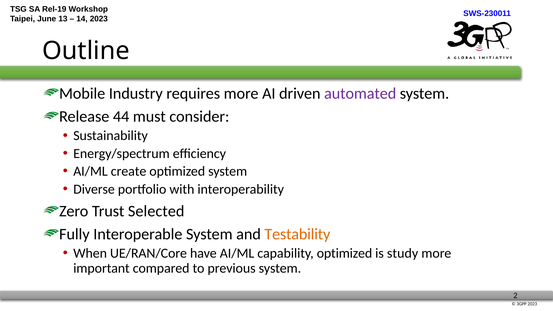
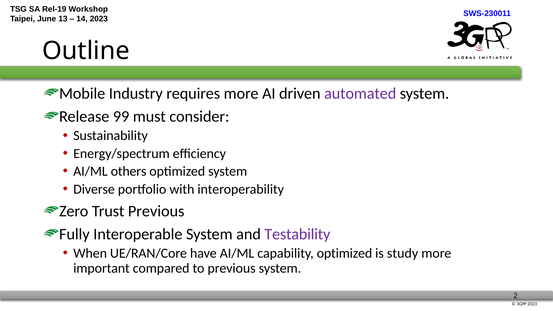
44: 44 -> 99
create: create -> others
Trust Selected: Selected -> Previous
Testability colour: orange -> purple
